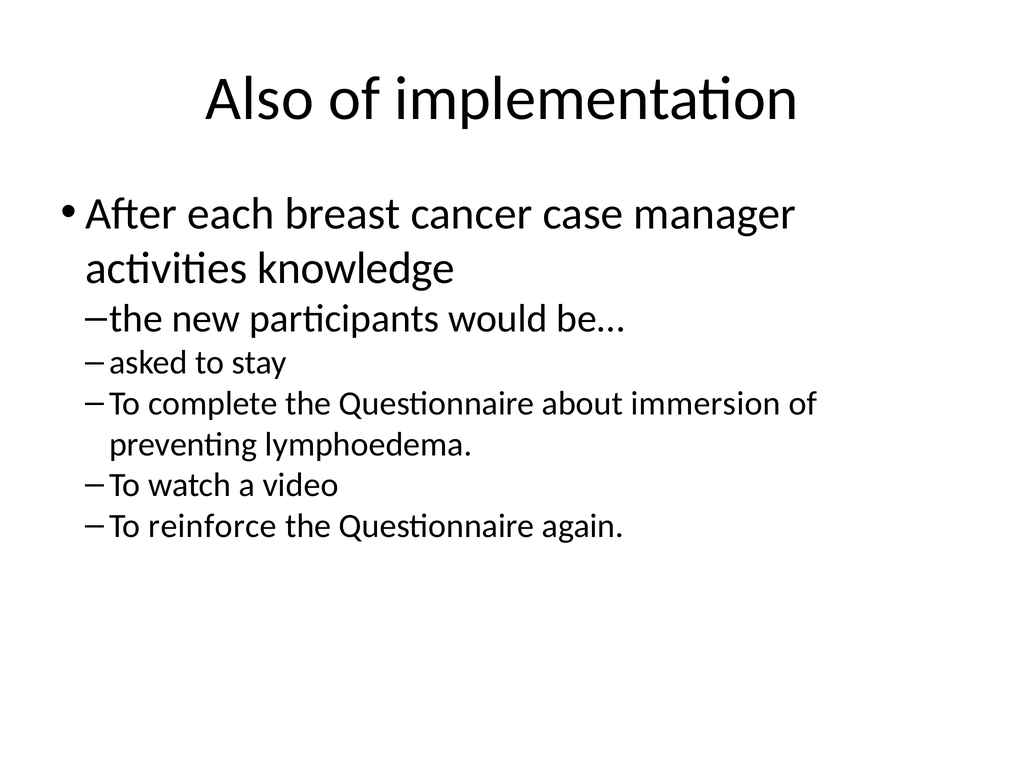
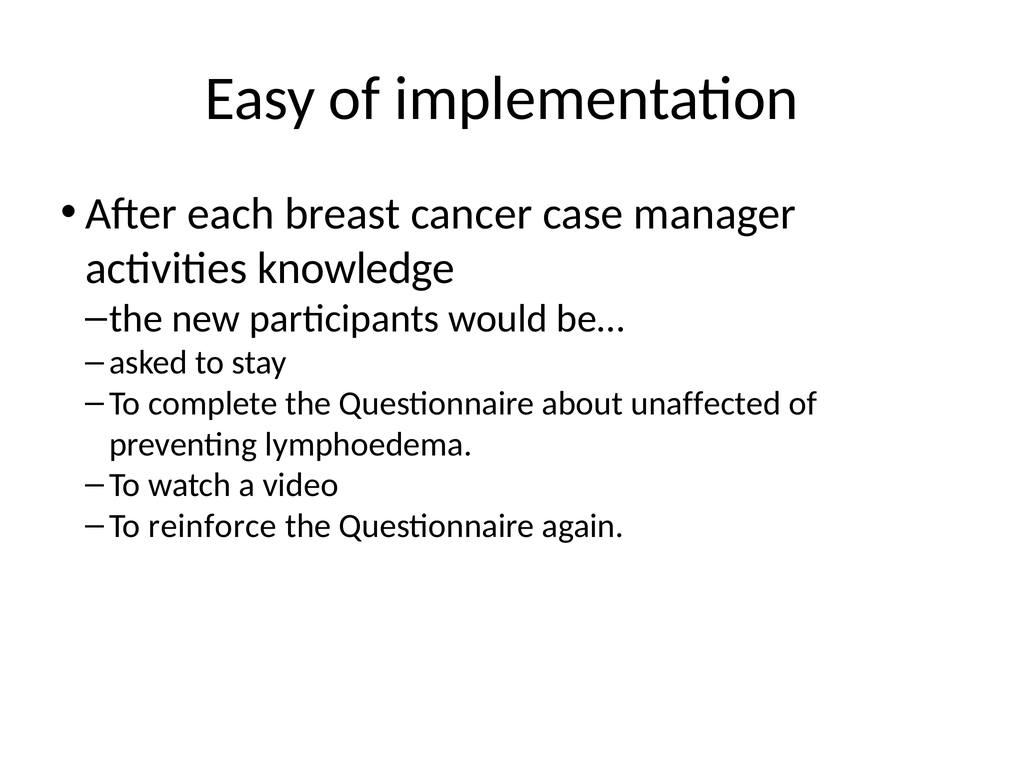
Also: Also -> Easy
immersion: immersion -> unaffected
